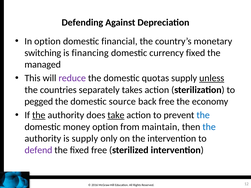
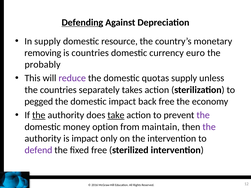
Defending underline: none -> present
In option: option -> supply
financial: financial -> resource
switching: switching -> removing
is financing: financing -> countries
currency fixed: fixed -> euro
managed: managed -> probably
unless underline: present -> none
domestic source: source -> impact
the at (203, 115) colour: blue -> purple
the at (209, 127) colour: blue -> purple
is supply: supply -> impact
